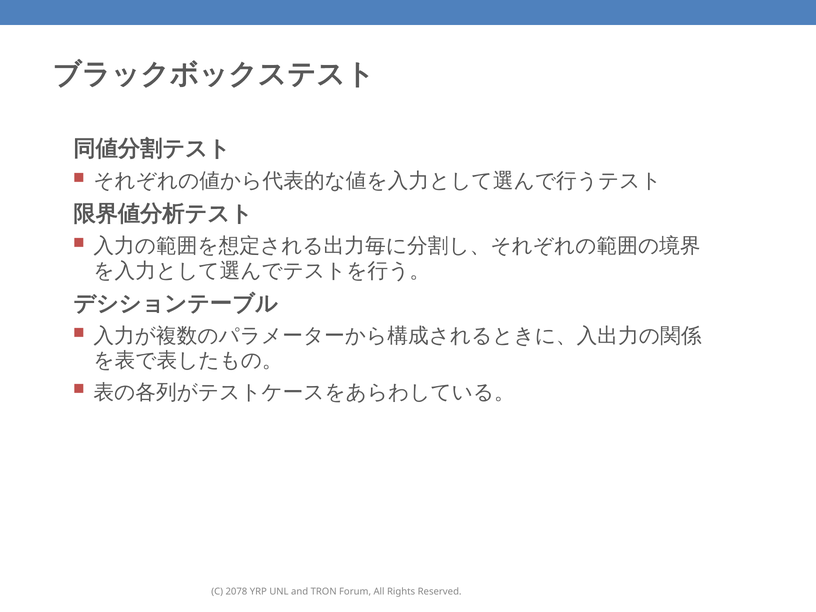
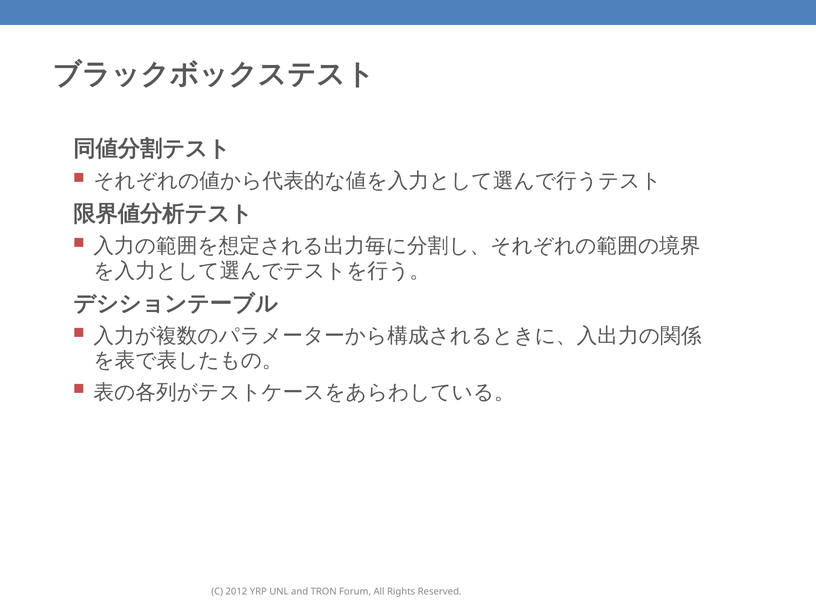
2078: 2078 -> 2012
